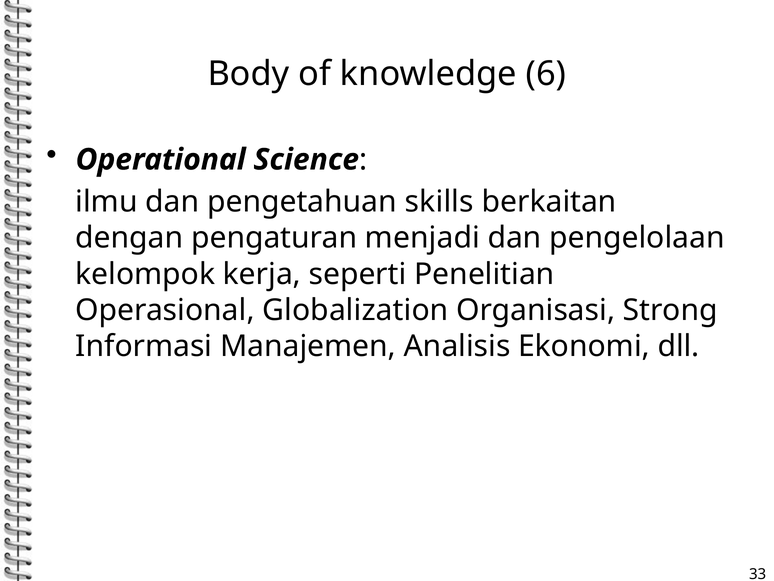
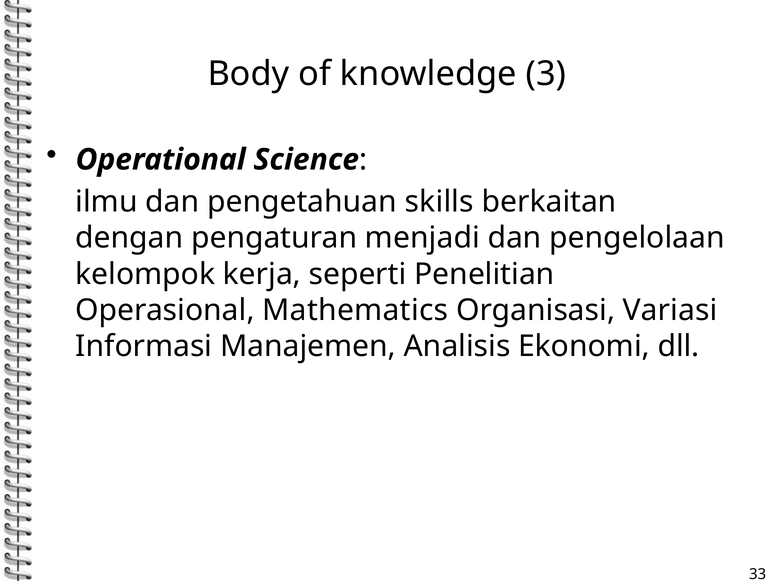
6: 6 -> 3
Globalization: Globalization -> Mathematics
Strong: Strong -> Variasi
